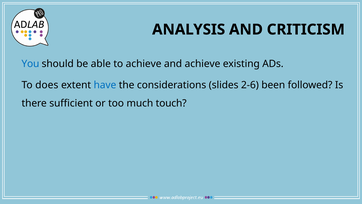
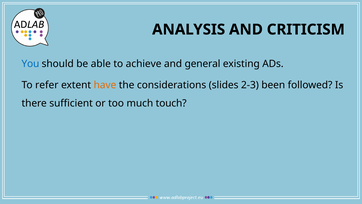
and achieve: achieve -> general
does: does -> refer
have colour: blue -> orange
2-6: 2-6 -> 2-3
